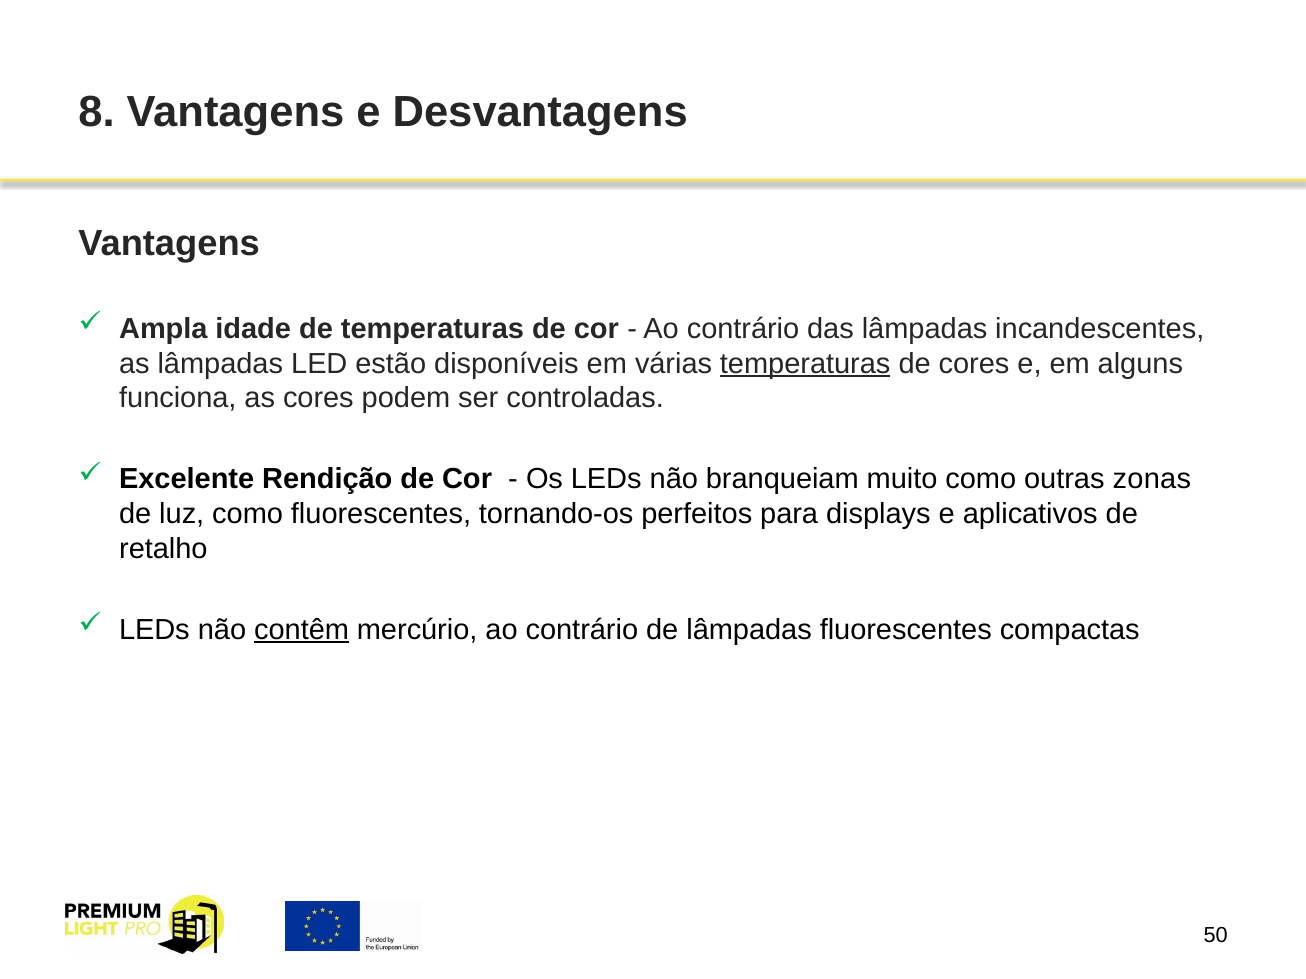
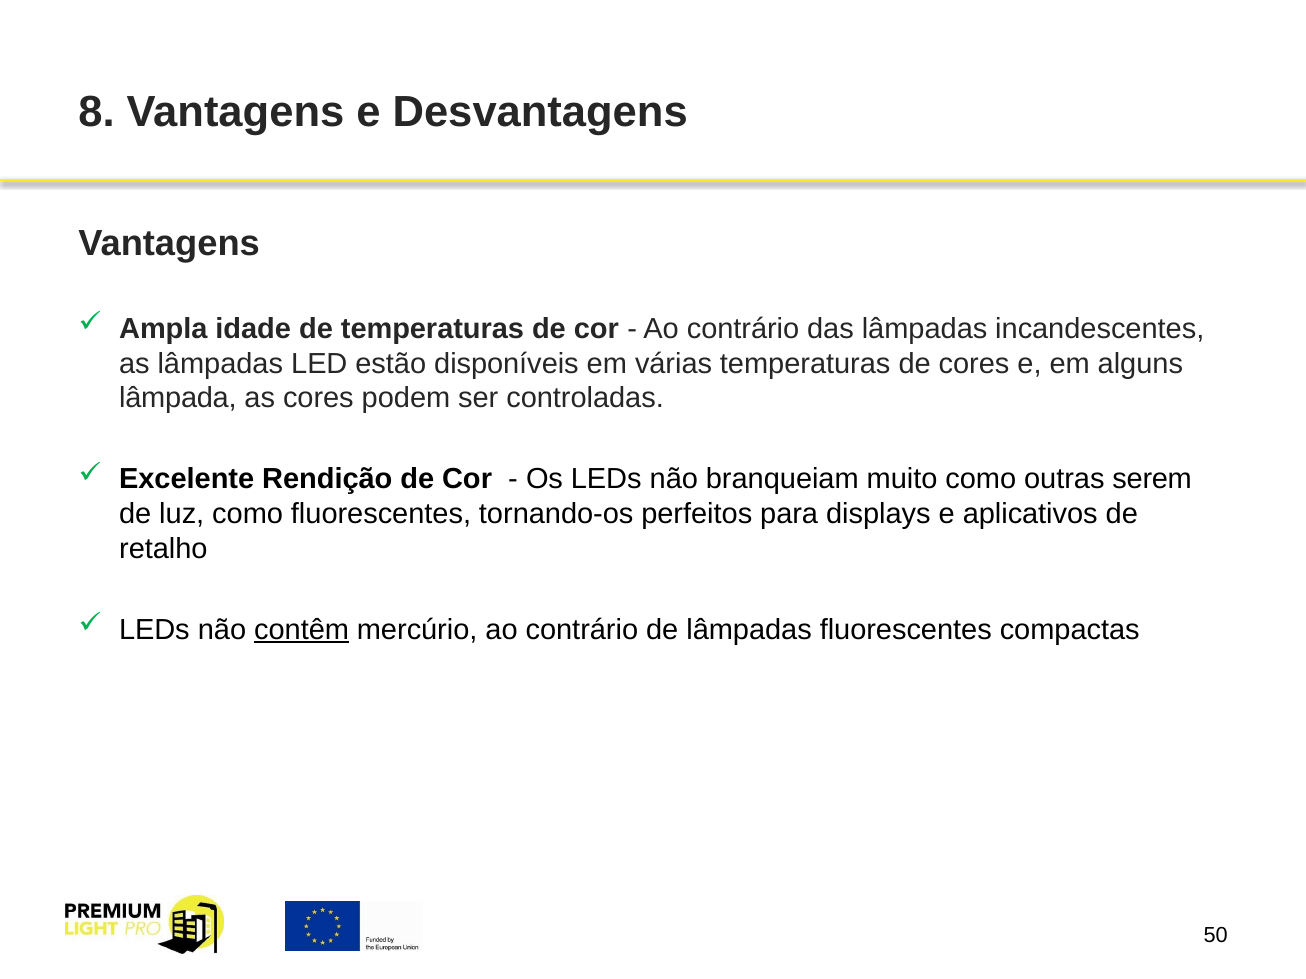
temperaturas at (805, 364) underline: present -> none
funciona: funciona -> lâmpada
zonas: zonas -> serem
